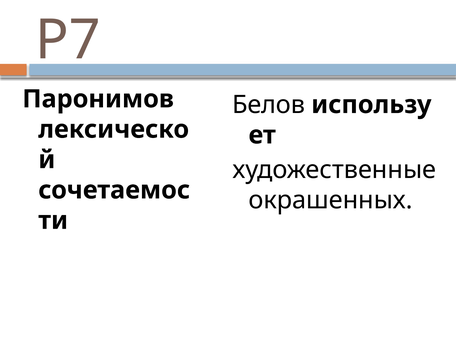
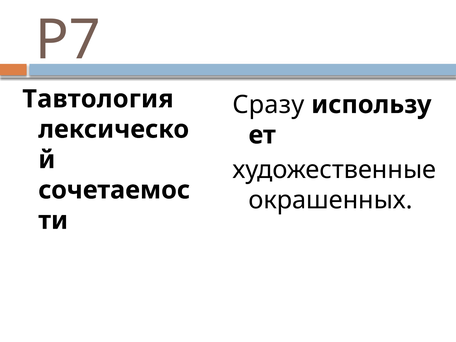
Паронимов: Паронимов -> Тавтология
Белов: Белов -> Сразу
